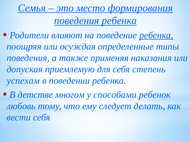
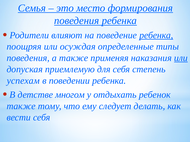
или at (181, 58) underline: none -> present
способами: способами -> отдыхать
любовь at (21, 106): любовь -> также
